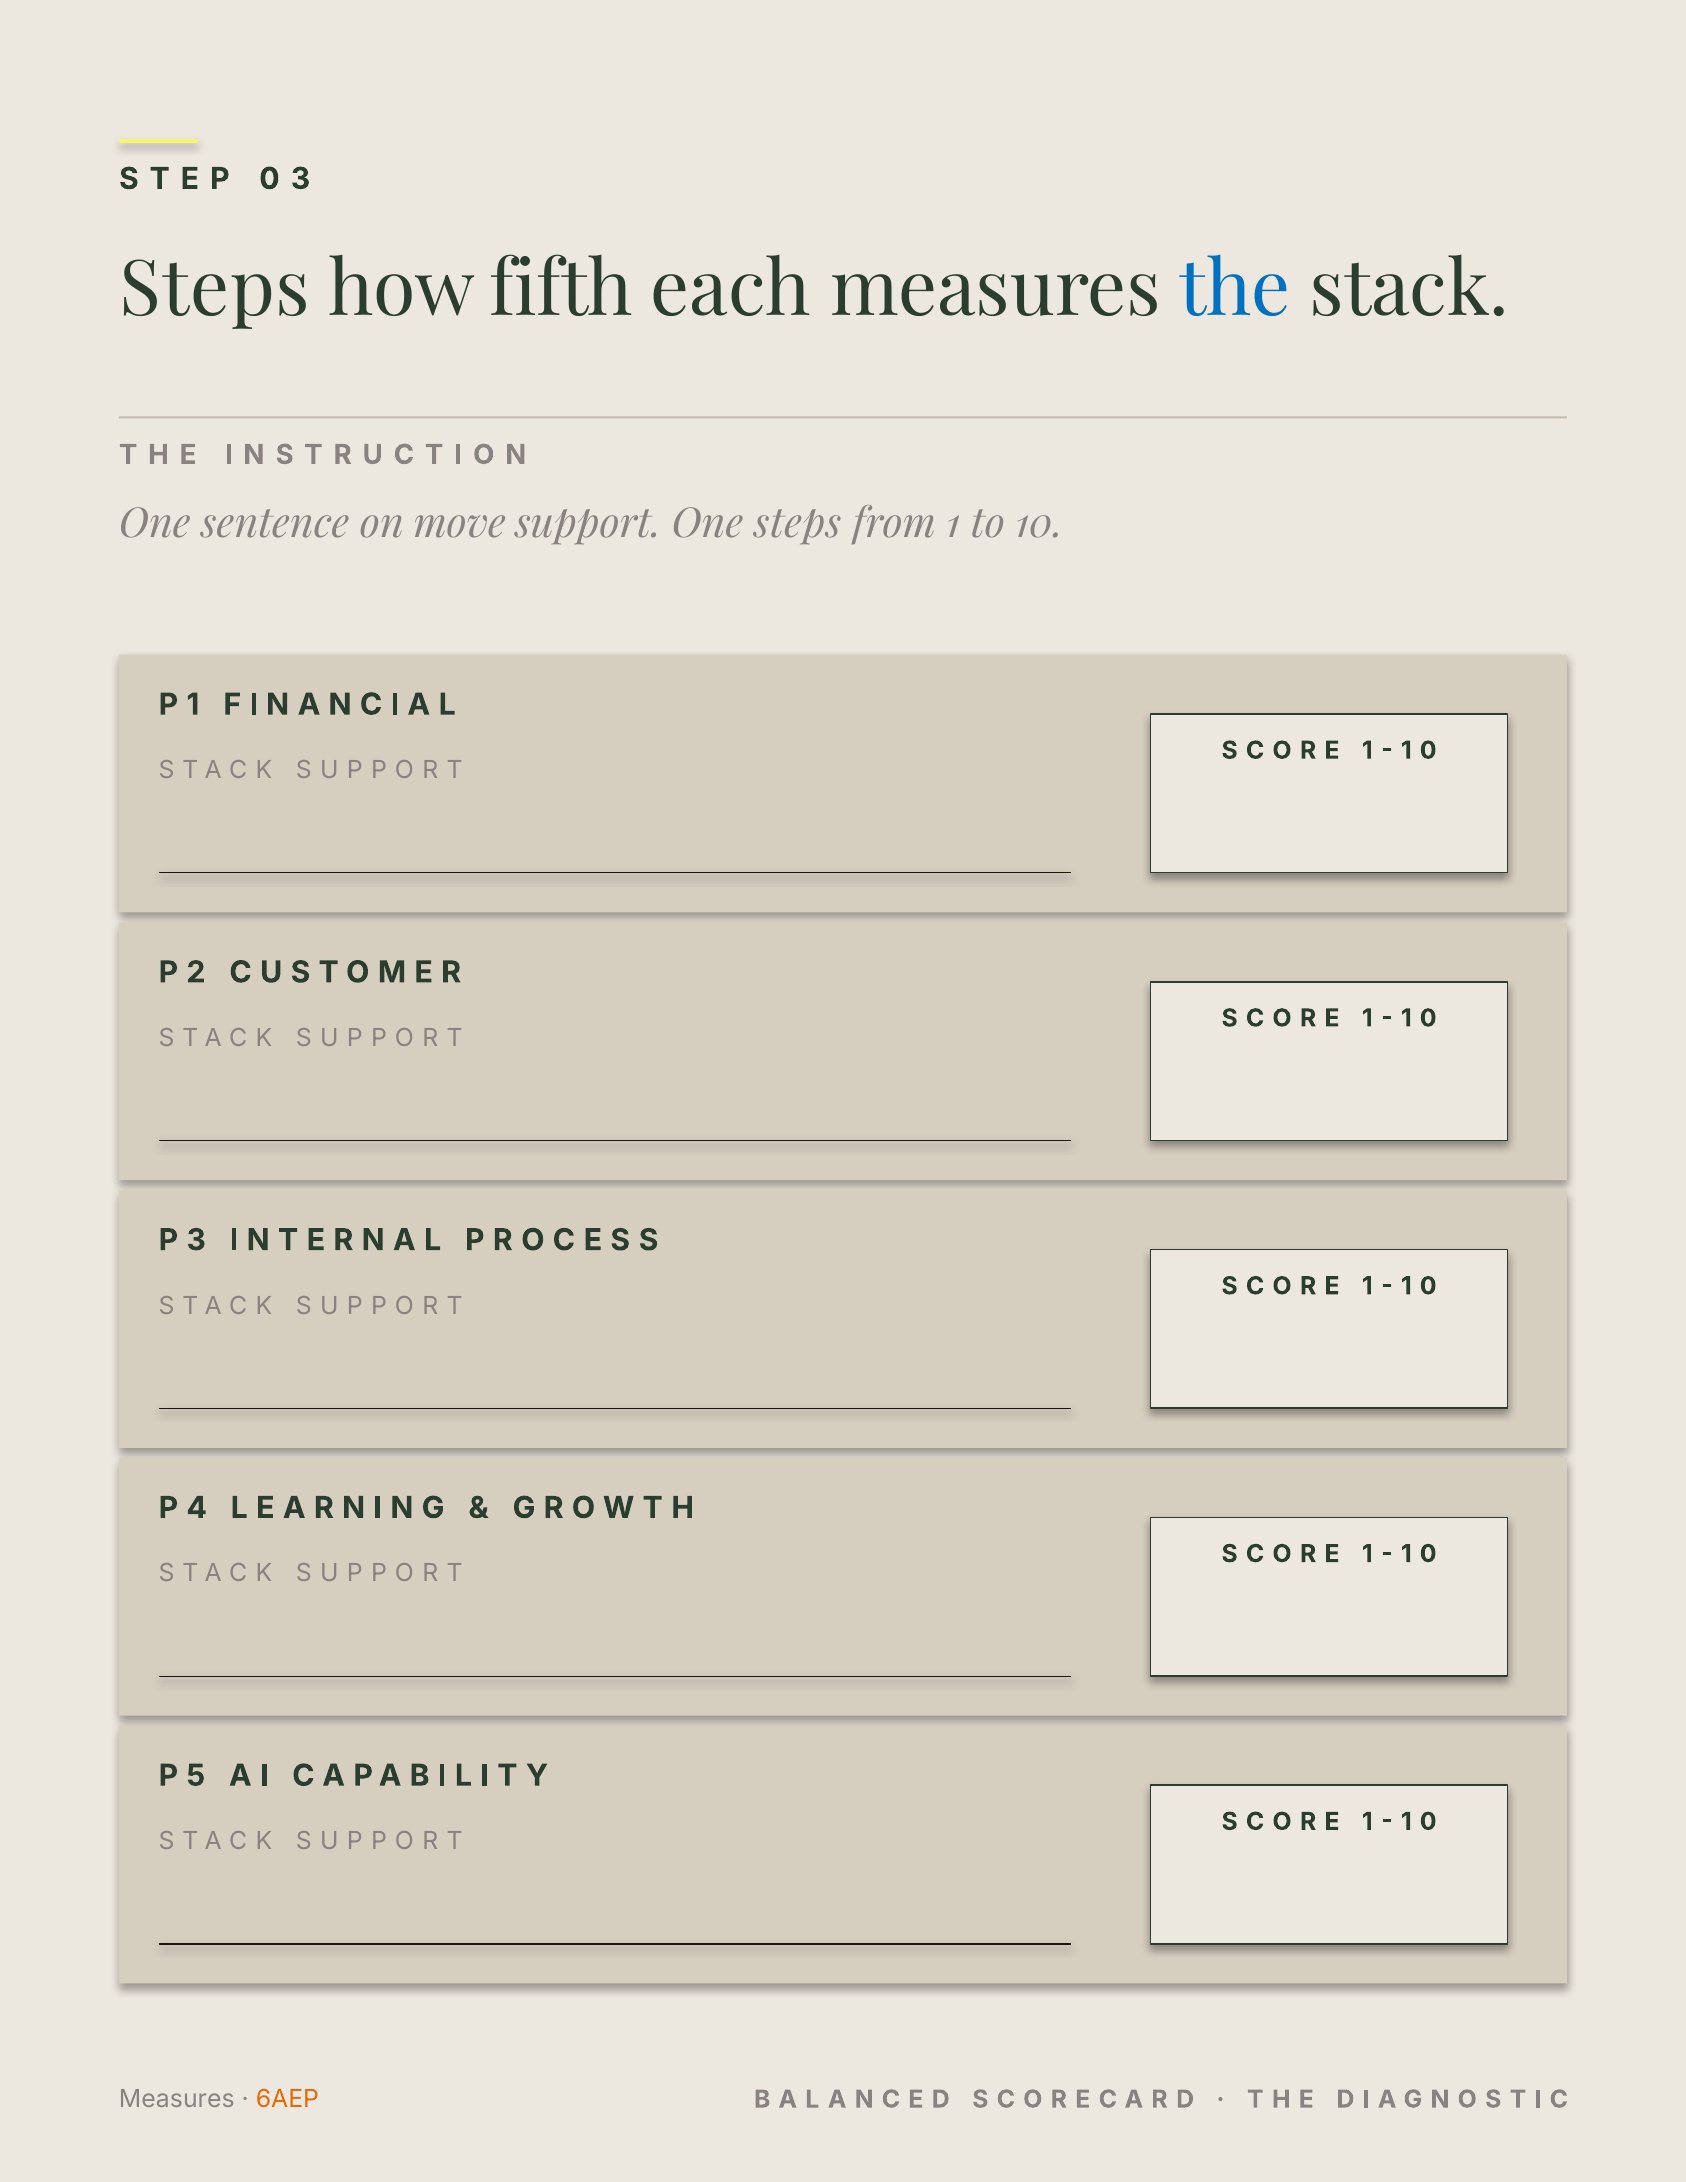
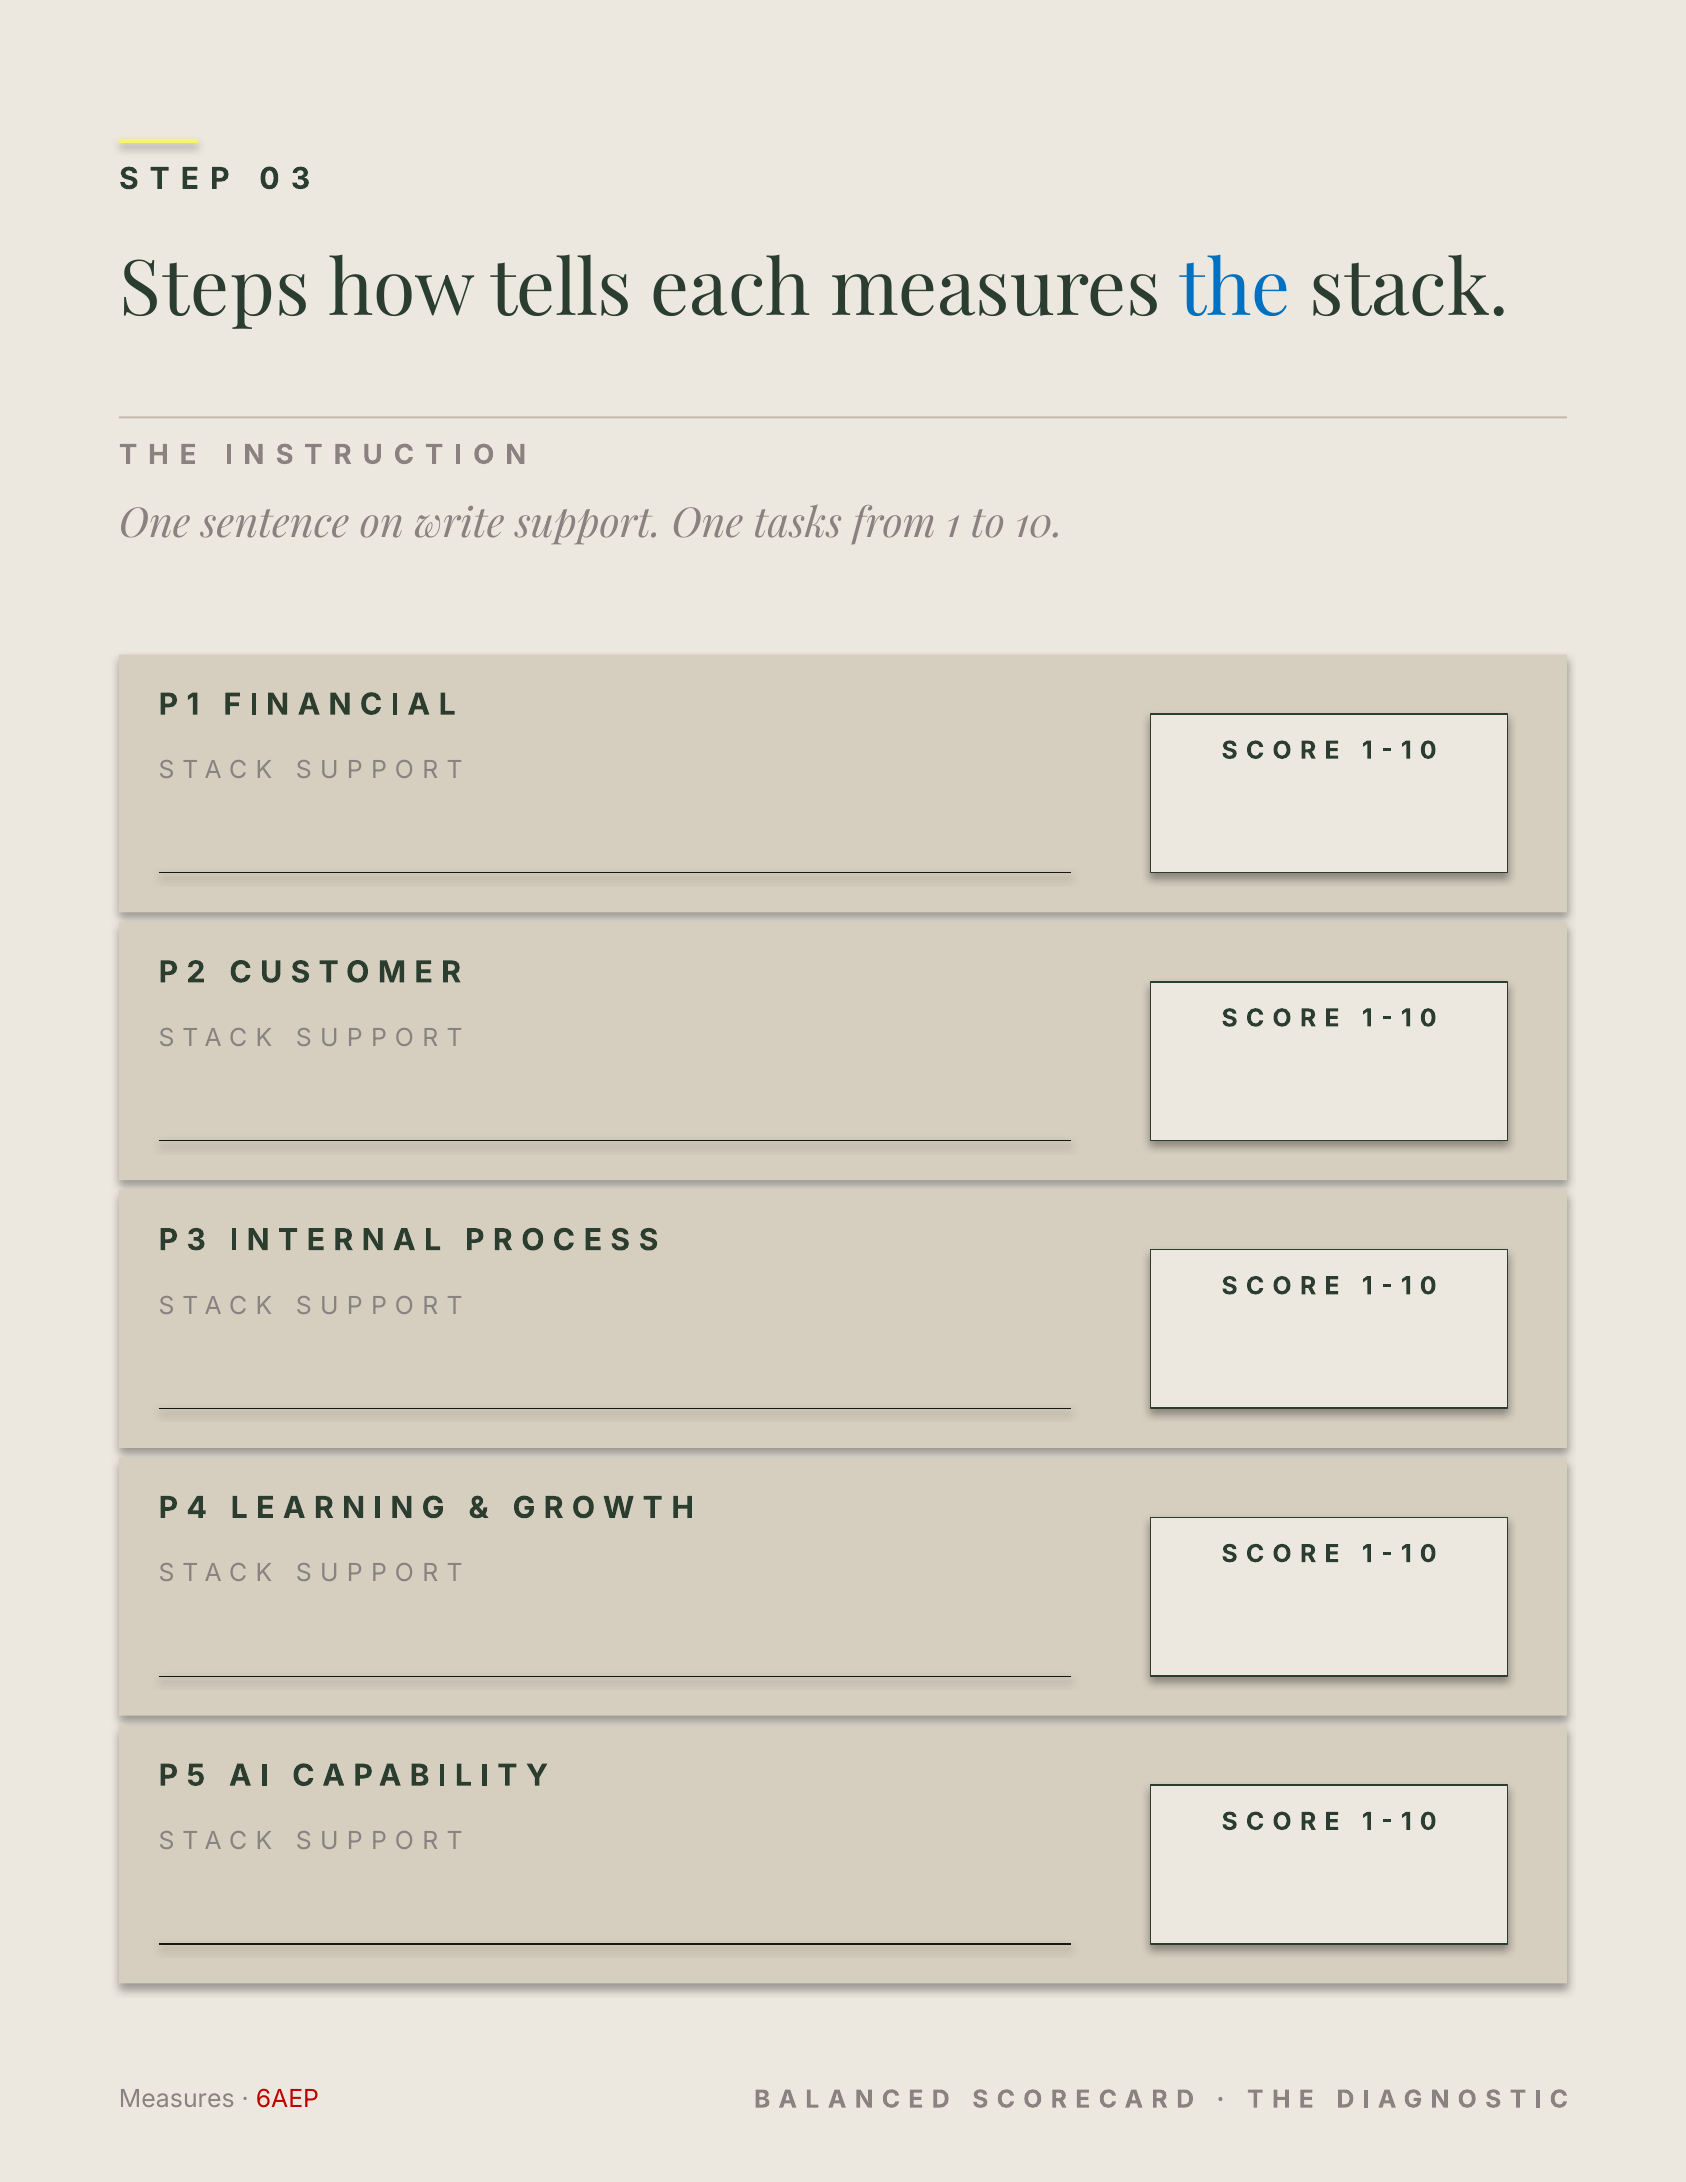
fifth: fifth -> tells
move: move -> write
One steps: steps -> tasks
6AEP colour: orange -> red
